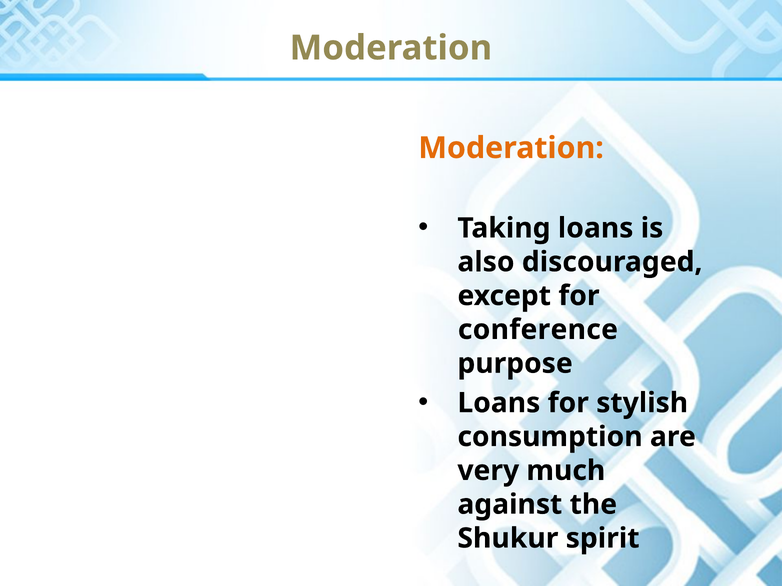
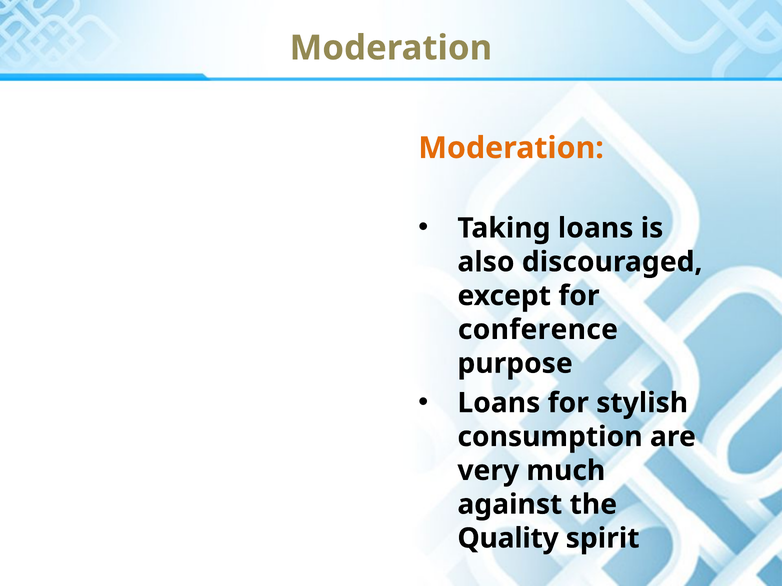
Shukur: Shukur -> Quality
